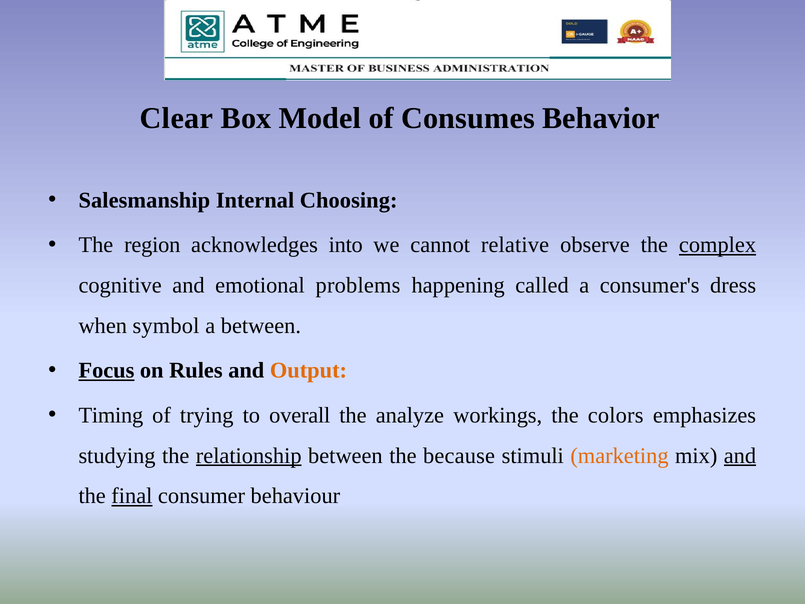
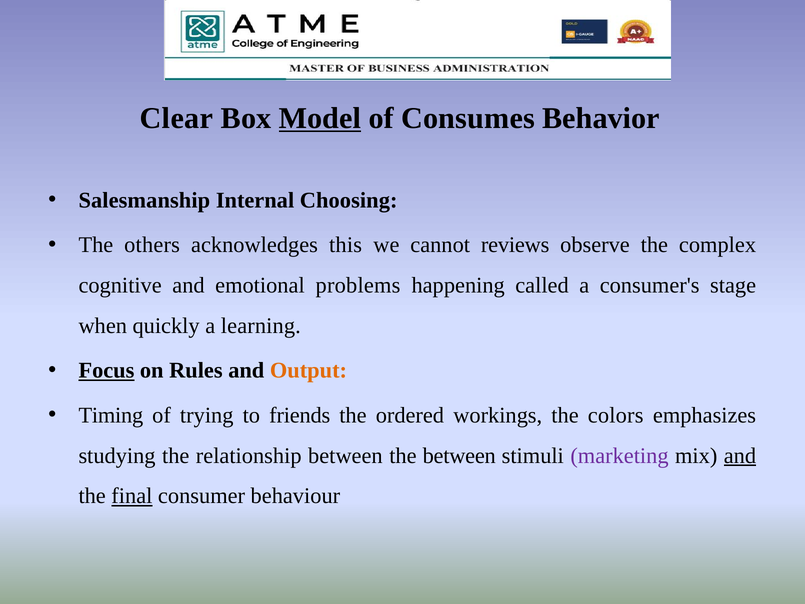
Model underline: none -> present
region: region -> others
into: into -> this
relative: relative -> reviews
complex underline: present -> none
dress: dress -> stage
symbol: symbol -> quickly
a between: between -> learning
overall: overall -> friends
analyze: analyze -> ordered
relationship underline: present -> none
the because: because -> between
marketing colour: orange -> purple
